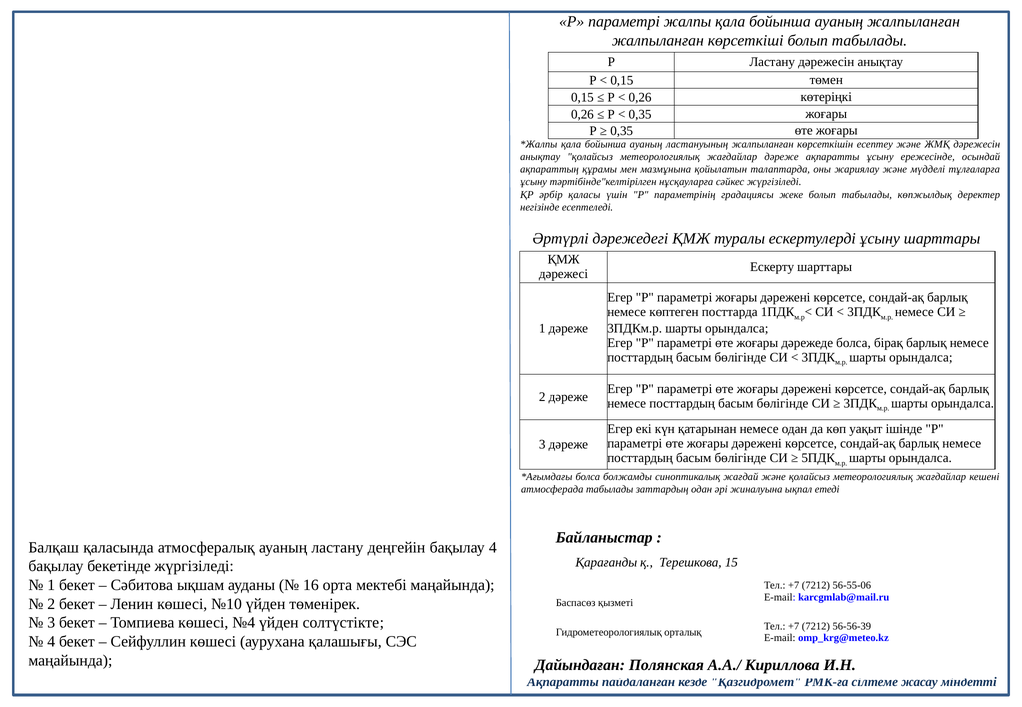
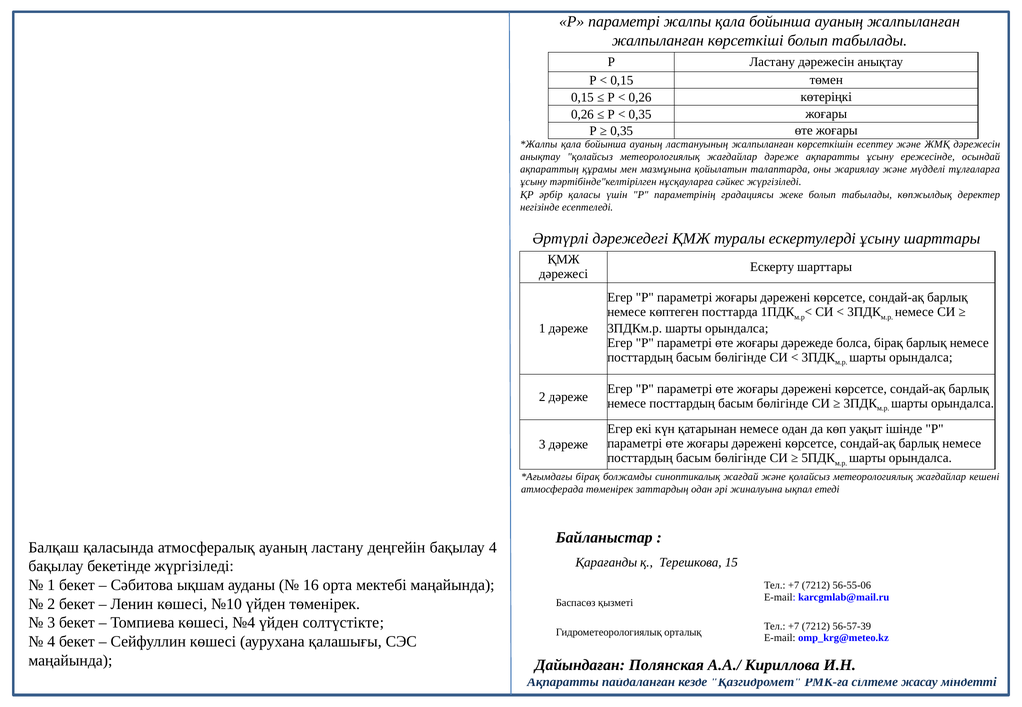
болса at (588, 477): болса -> бірақ
атмосферада табылады: табылады -> төменірек
56-56-39: 56-56-39 -> 56-57-39
